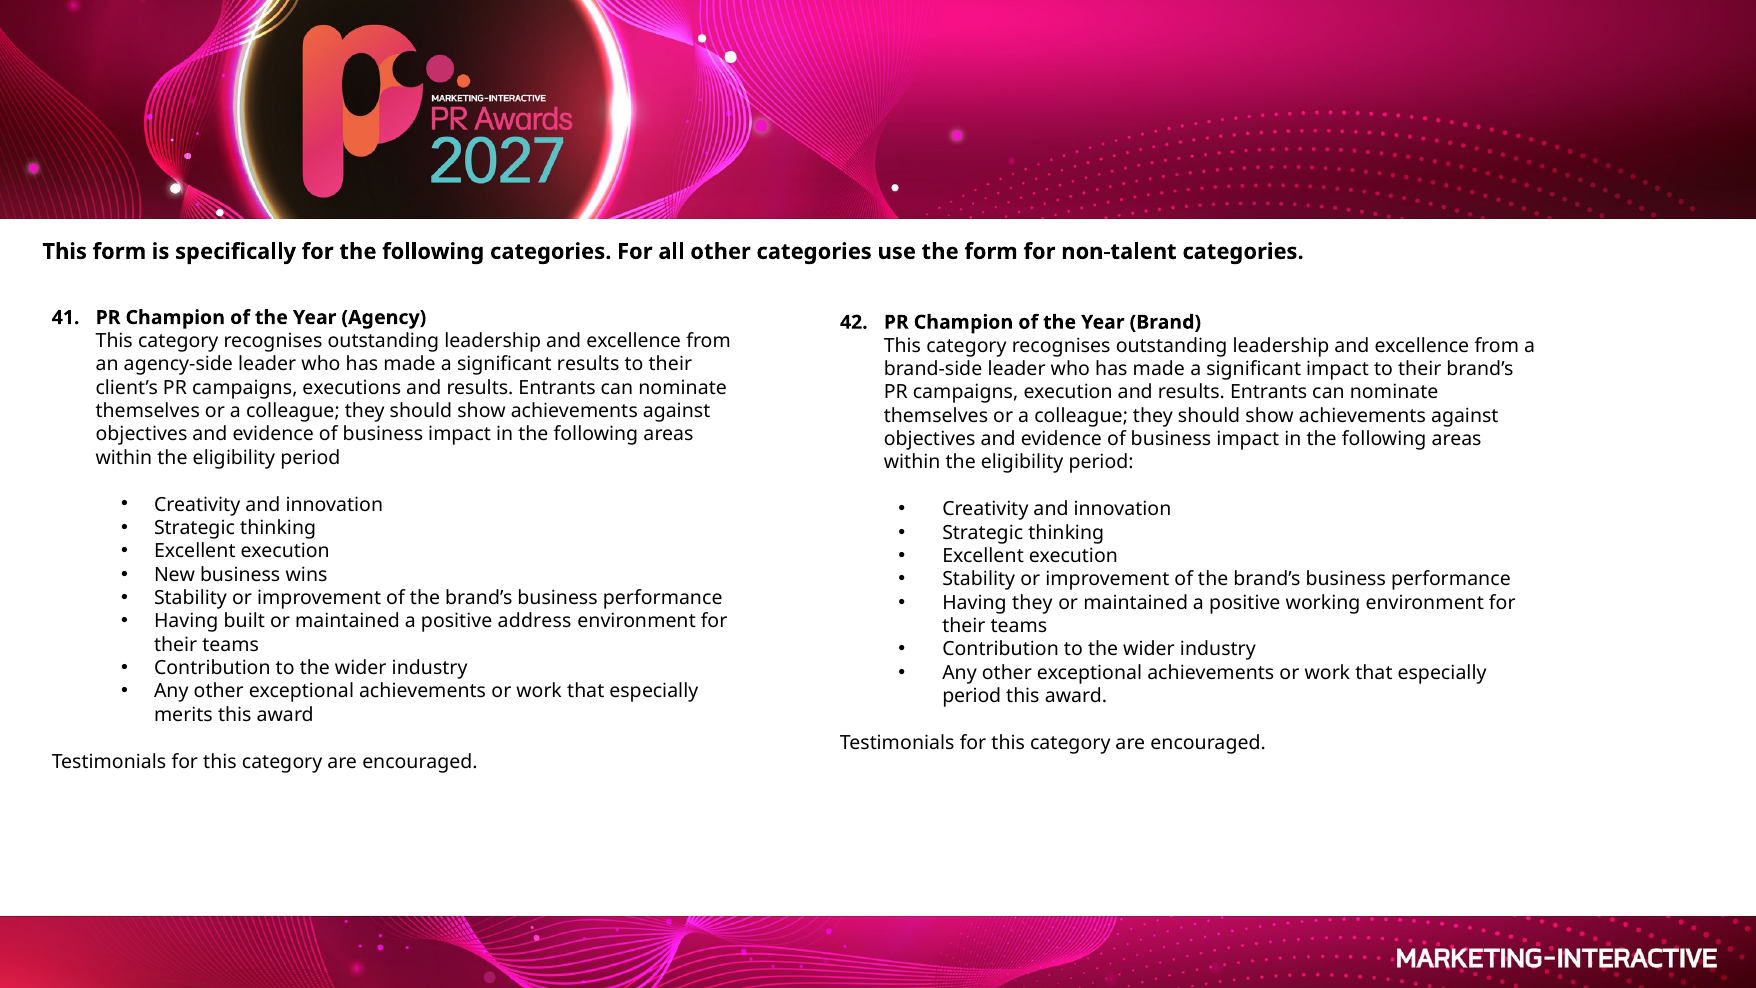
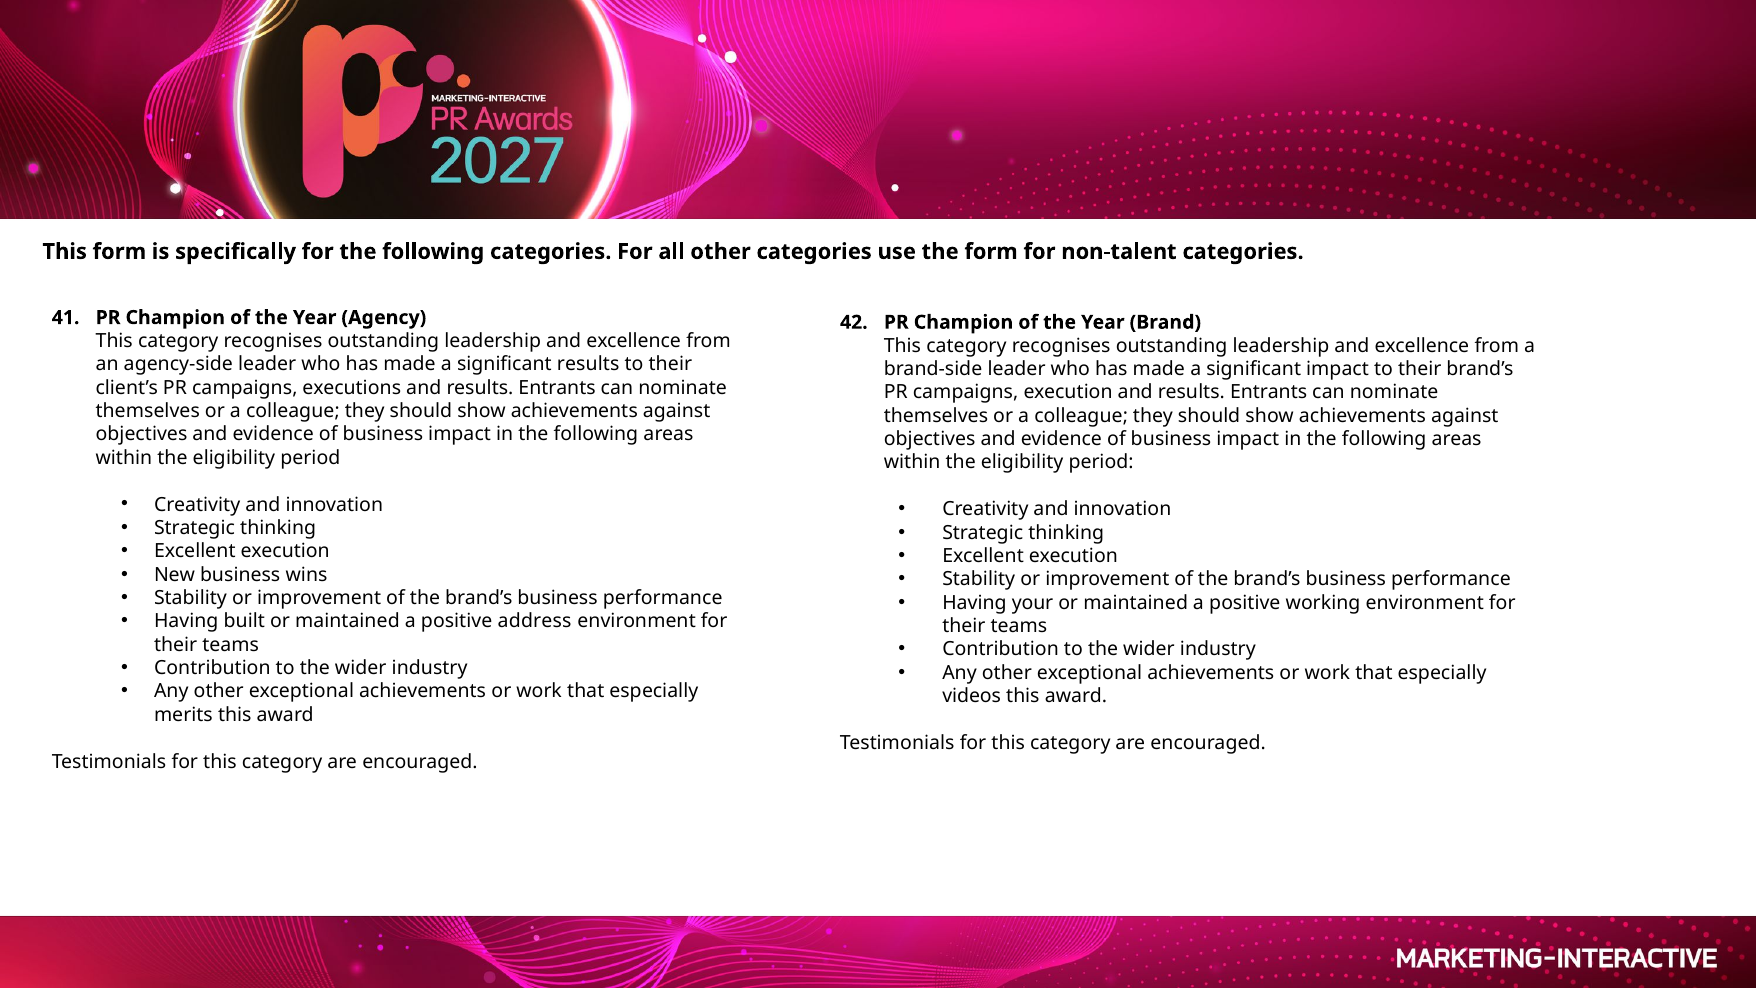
Having they: they -> your
period at (972, 696): period -> videos
